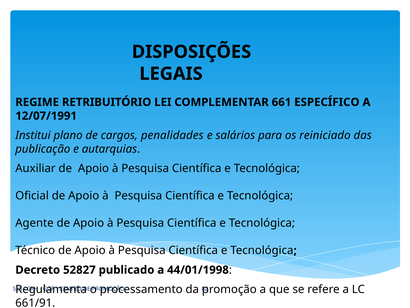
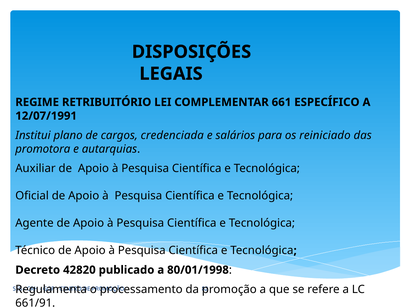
penalidades: penalidades -> credenciada
publicação: publicação -> promotora
52827: 52827 -> 42820
44/01/1998: 44/01/1998 -> 80/01/1998
